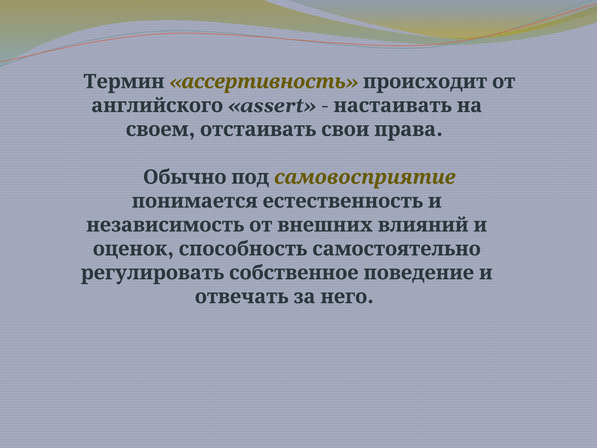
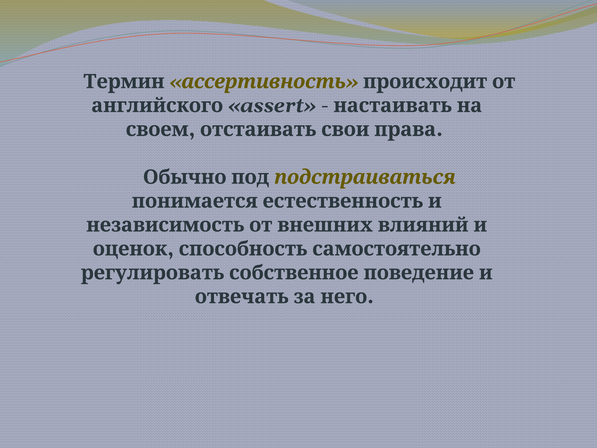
самовосприятие: самовосприятие -> подстраиваться
